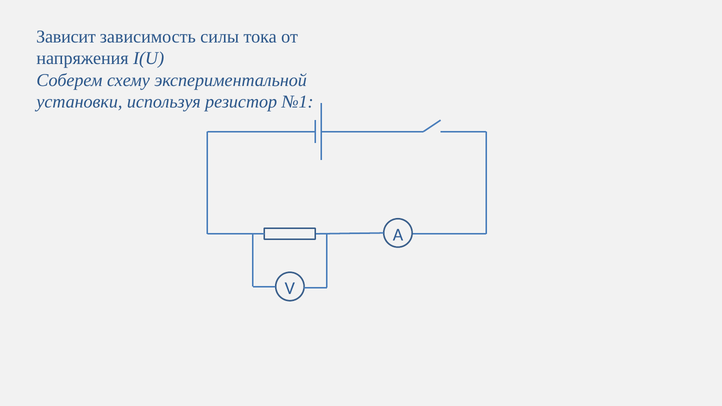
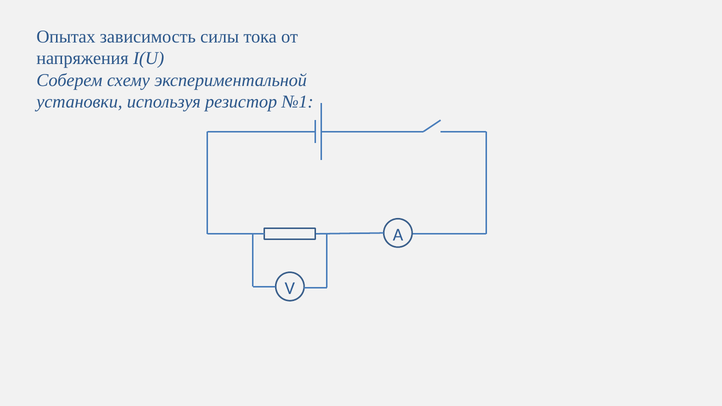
Зависит: Зависит -> Опытах
